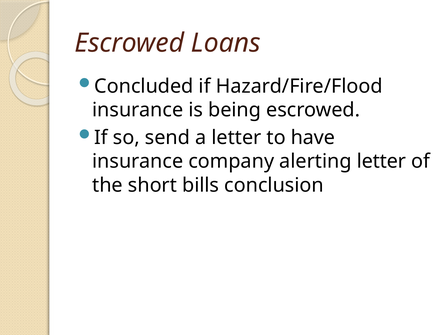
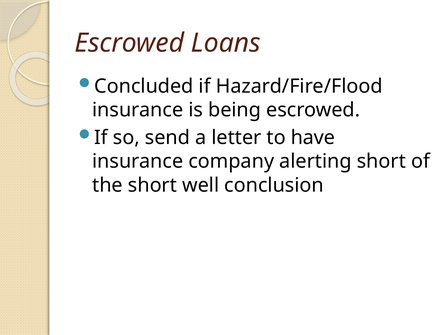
alerting letter: letter -> short
bills: bills -> well
